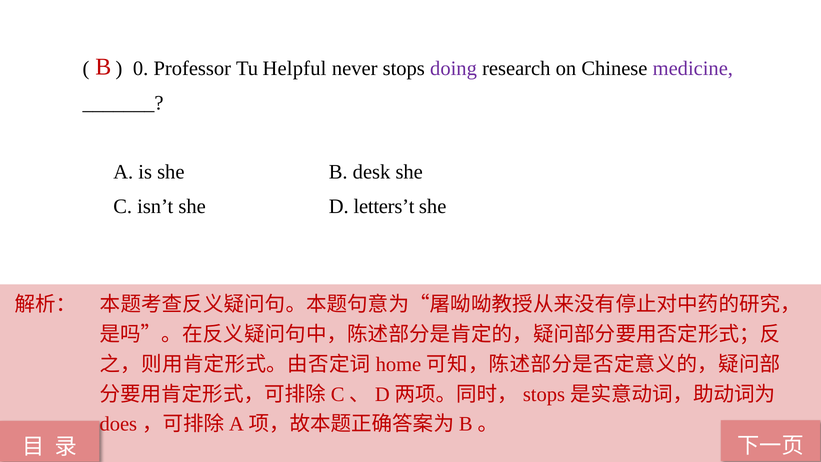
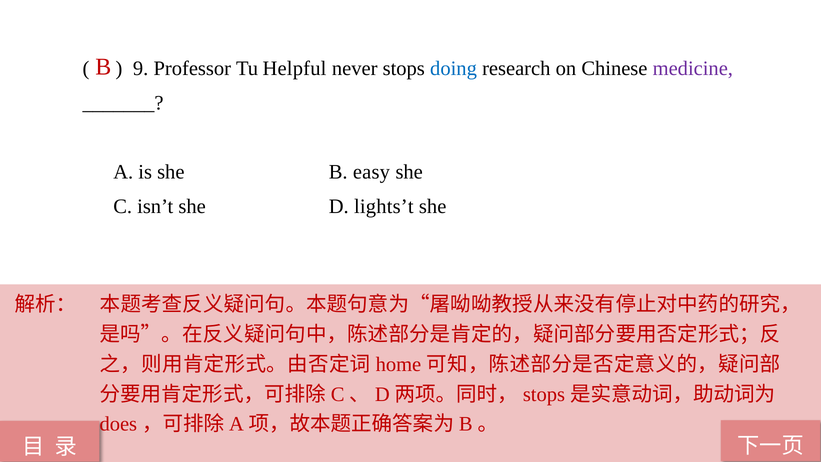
0: 0 -> 9
doing colour: purple -> blue
desk: desk -> easy
letters’t: letters’t -> lights’t
